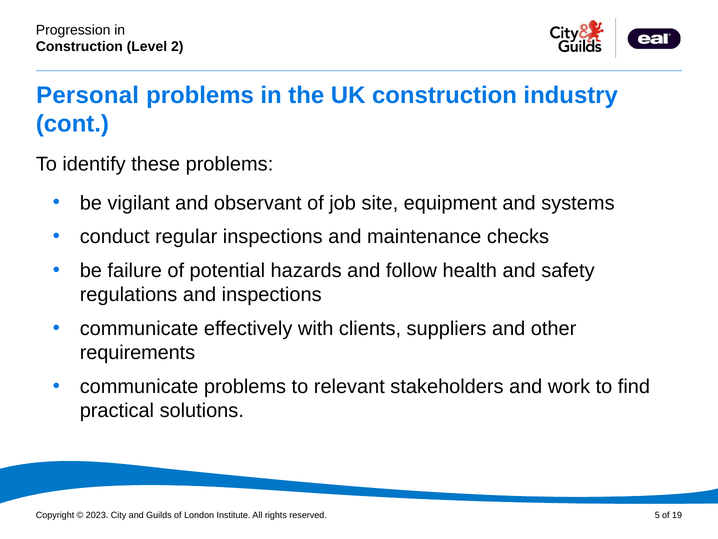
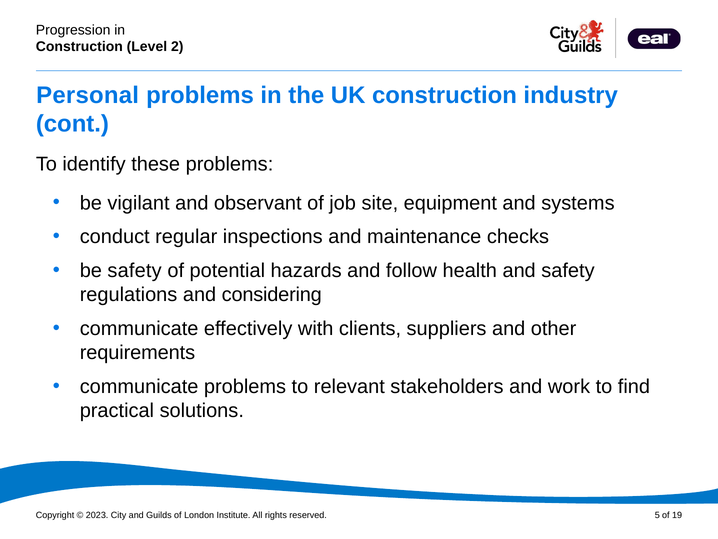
be failure: failure -> safety
and inspections: inspections -> considering
